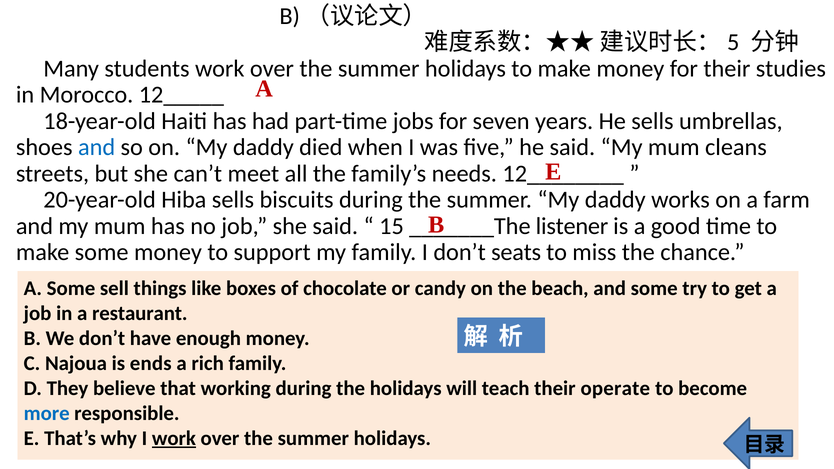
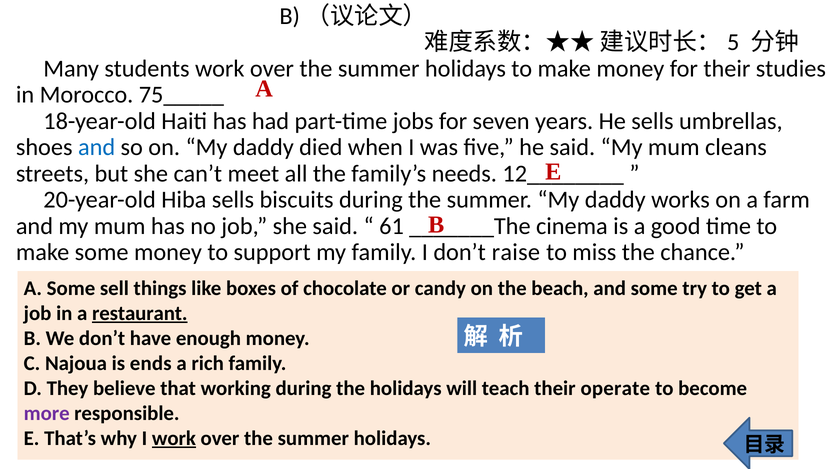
12_____: 12_____ -> 75_____
15: 15 -> 61
listener: listener -> cinema
seats: seats -> raise
restaurant underline: none -> present
more colour: blue -> purple
